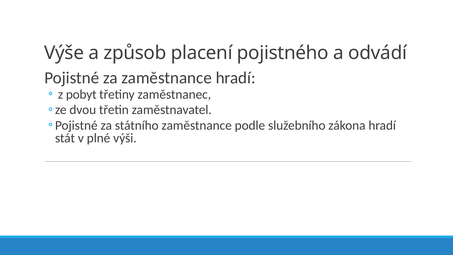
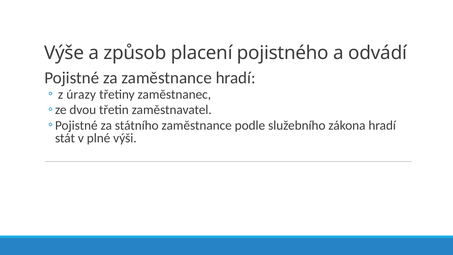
pobyt: pobyt -> úrazy
